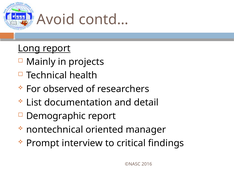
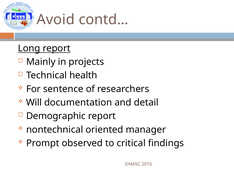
observed: observed -> sentence
List: List -> Will
interview: interview -> observed
